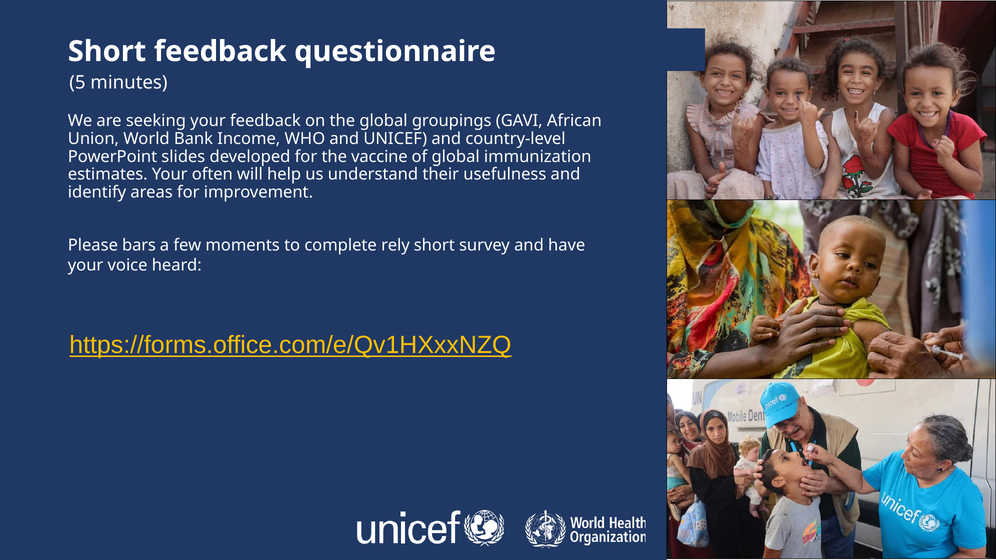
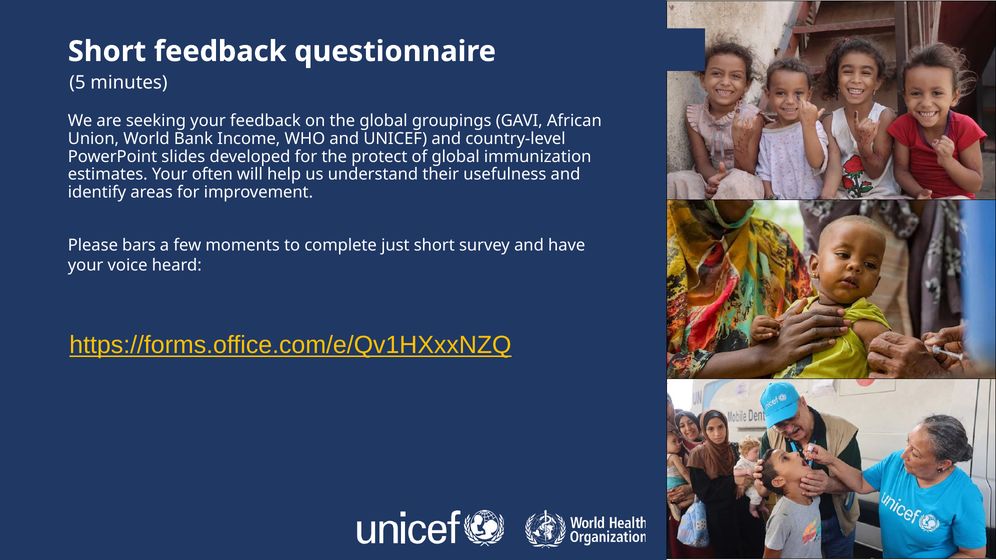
vaccine: vaccine -> protect
rely: rely -> just
